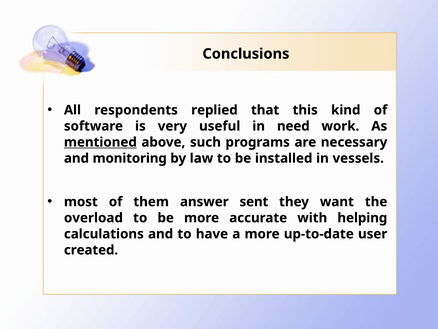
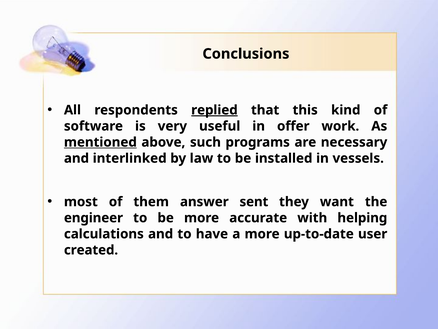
replied underline: none -> present
need: need -> offer
monitoring: monitoring -> interlinked
overload: overload -> engineer
